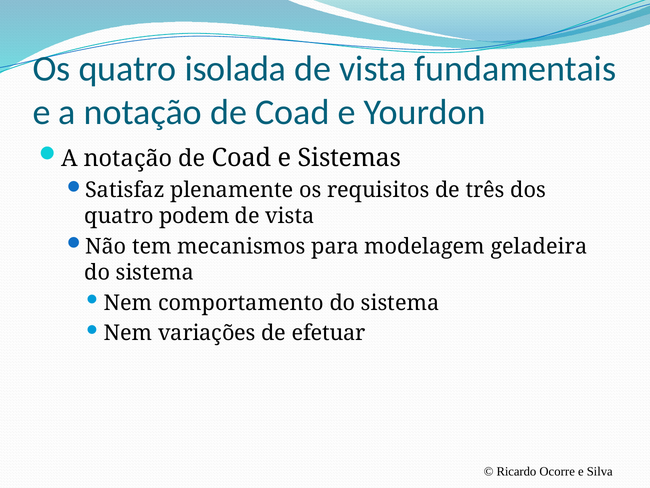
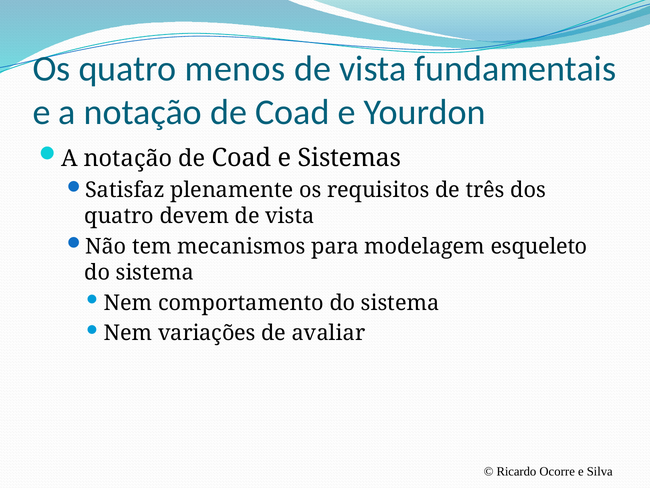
isolada: isolada -> menos
podem: podem -> devem
geladeira: geladeira -> esqueleto
efetuar: efetuar -> avaliar
